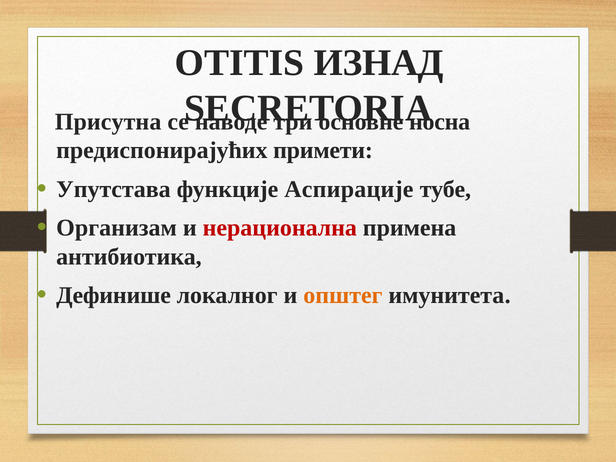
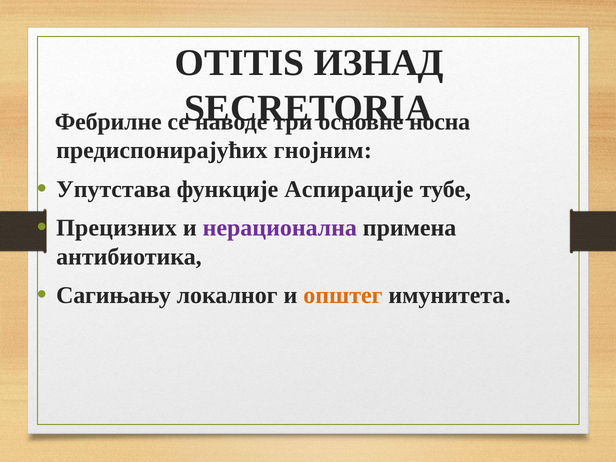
Присутна: Присутна -> Фебрилне
примети: примети -> гнојним
Организам: Организам -> Прецизних
нерационална colour: red -> purple
Дефинише: Дефинише -> Сагињању
